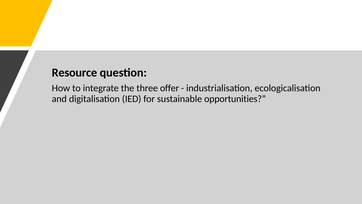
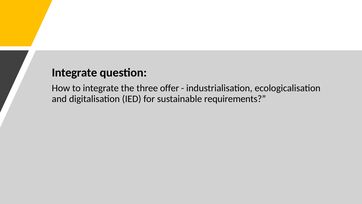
Resource at (74, 72): Resource -> Integrate
opportunities: opportunities -> requirements
